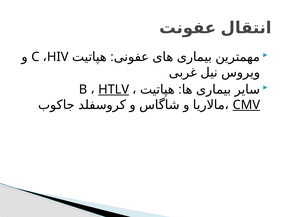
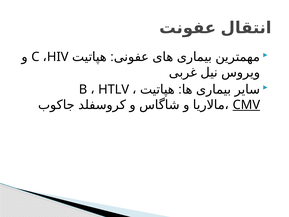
HTLV underline: present -> none
